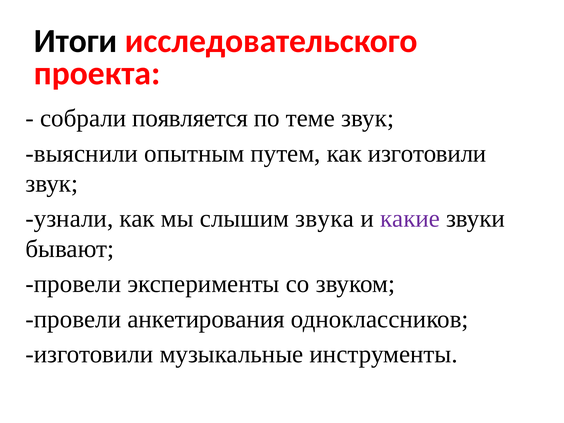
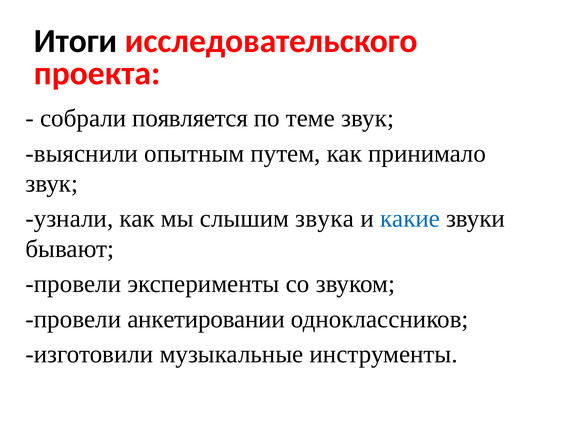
как изготовили: изготовили -> принимало
какие colour: purple -> blue
анкетирования: анкетирования -> анкетировании
